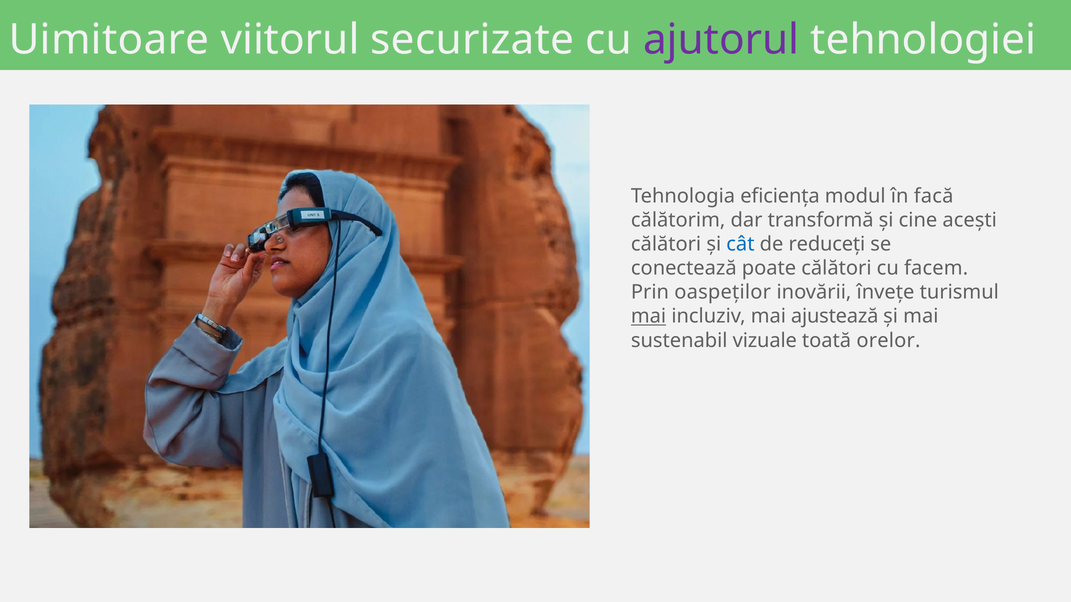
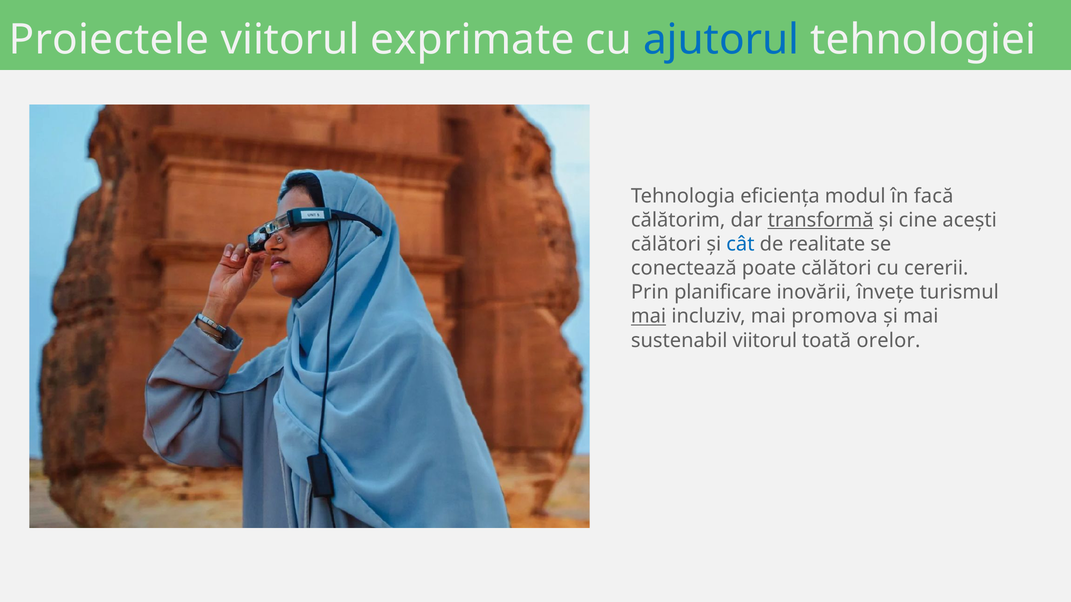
Uimitoare: Uimitoare -> Proiectele
securizate: securizate -> exprimate
ajutorul colour: purple -> blue
transformă underline: none -> present
reduceți: reduceți -> realitate
facem: facem -> cererii
oaspeților: oaspeților -> planificare
ajustează: ajustează -> promova
sustenabil vizuale: vizuale -> viitorul
